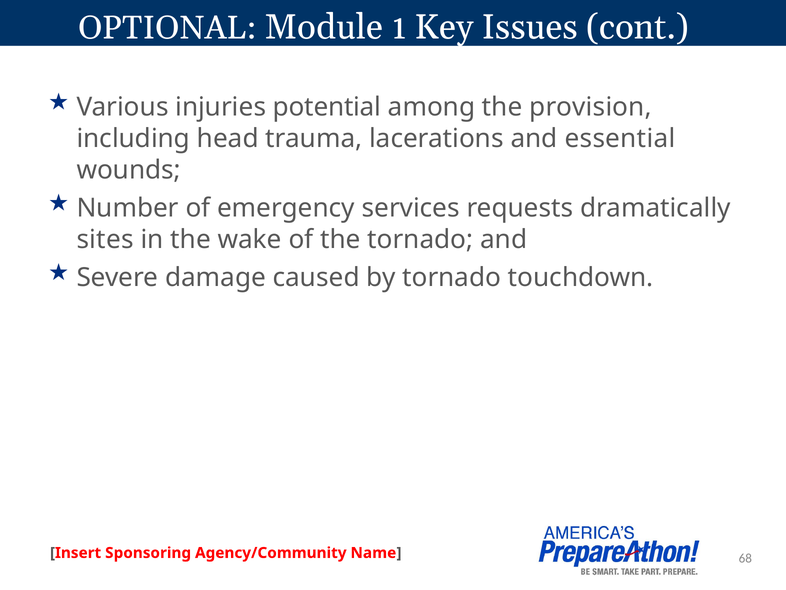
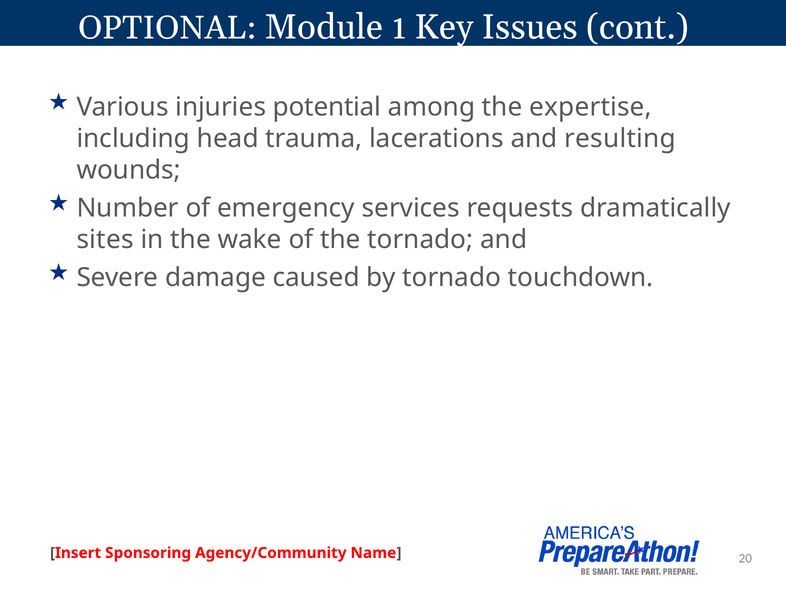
provision: provision -> expertise
essential: essential -> resulting
68: 68 -> 20
